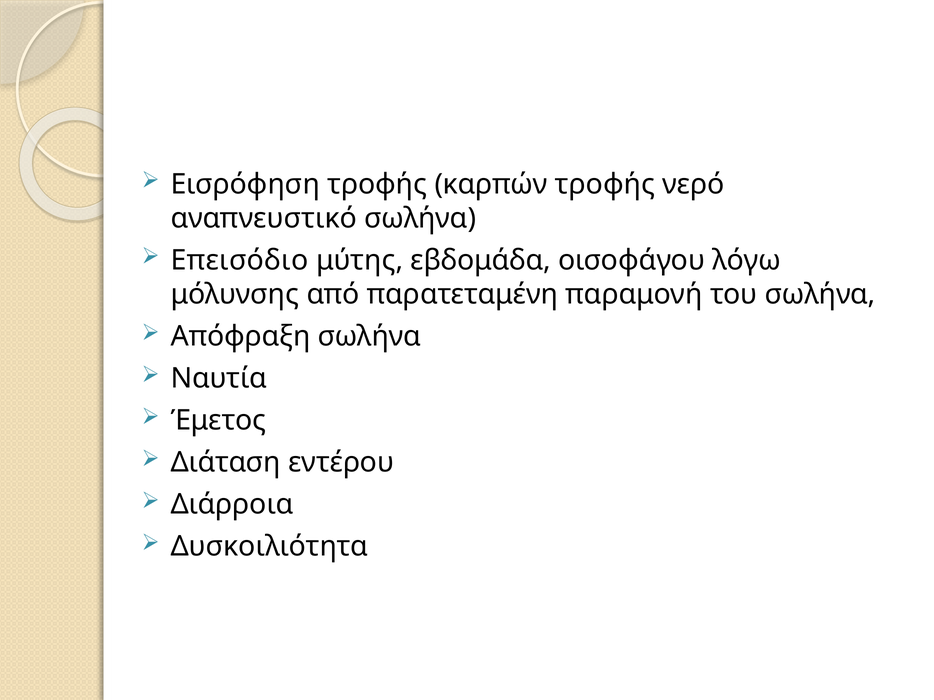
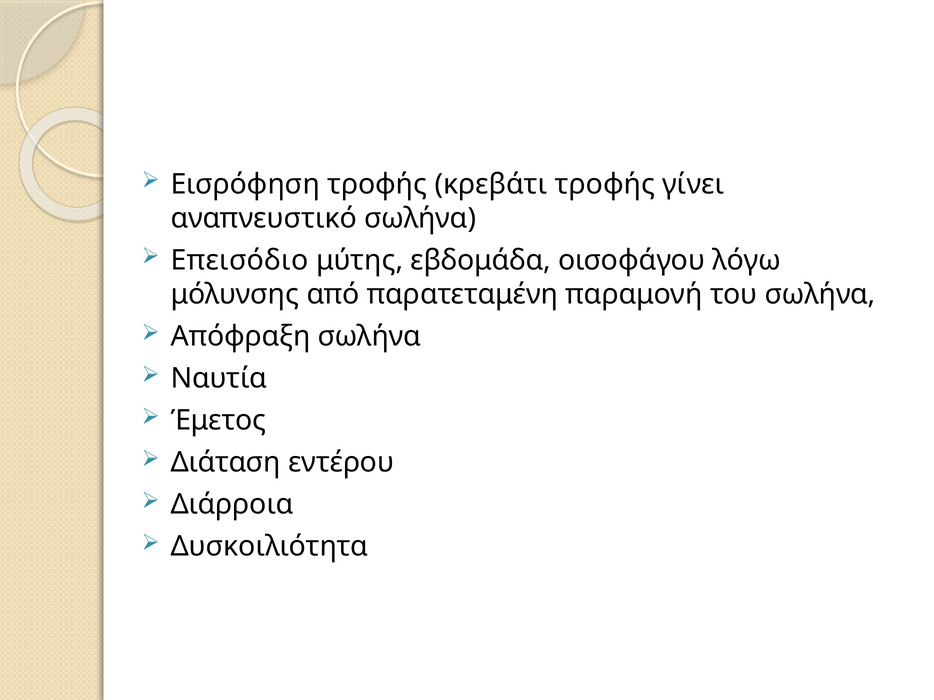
καρπών: καρπών -> κρεβάτι
νερό: νερό -> γίνει
